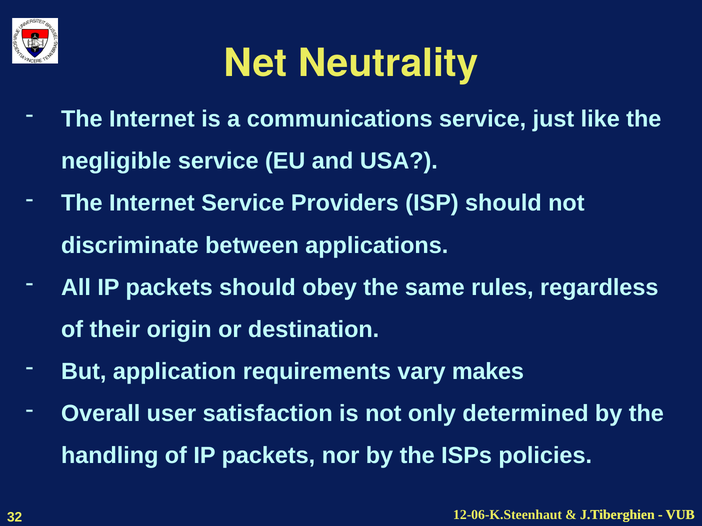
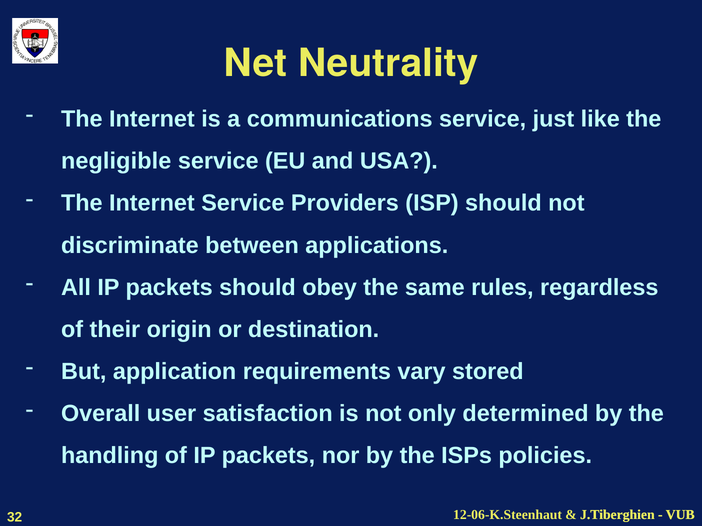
makes: makes -> stored
